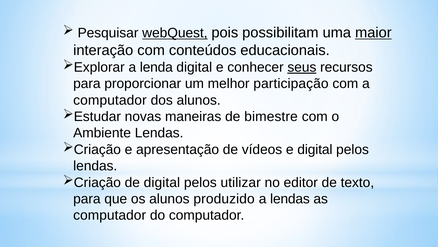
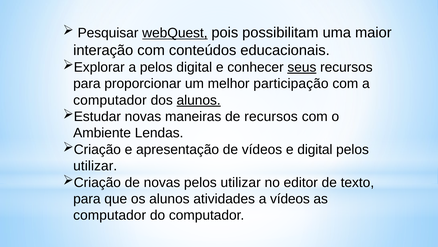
maior underline: present -> none
a lenda: lenda -> pelos
alunos at (199, 100) underline: none -> present
de bimestre: bimestre -> recursos
lendas at (95, 166): lendas -> utilizar
de digital: digital -> novas
produzido: produzido -> atividades
a lendas: lendas -> vídeos
